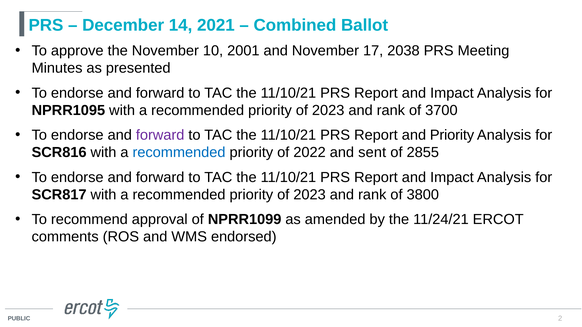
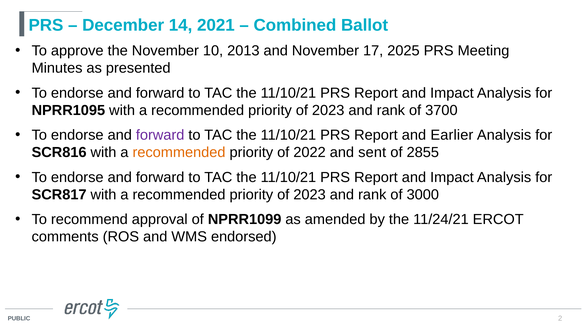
2001: 2001 -> 2013
2038: 2038 -> 2025
and Priority: Priority -> Earlier
recommended at (179, 153) colour: blue -> orange
3800: 3800 -> 3000
